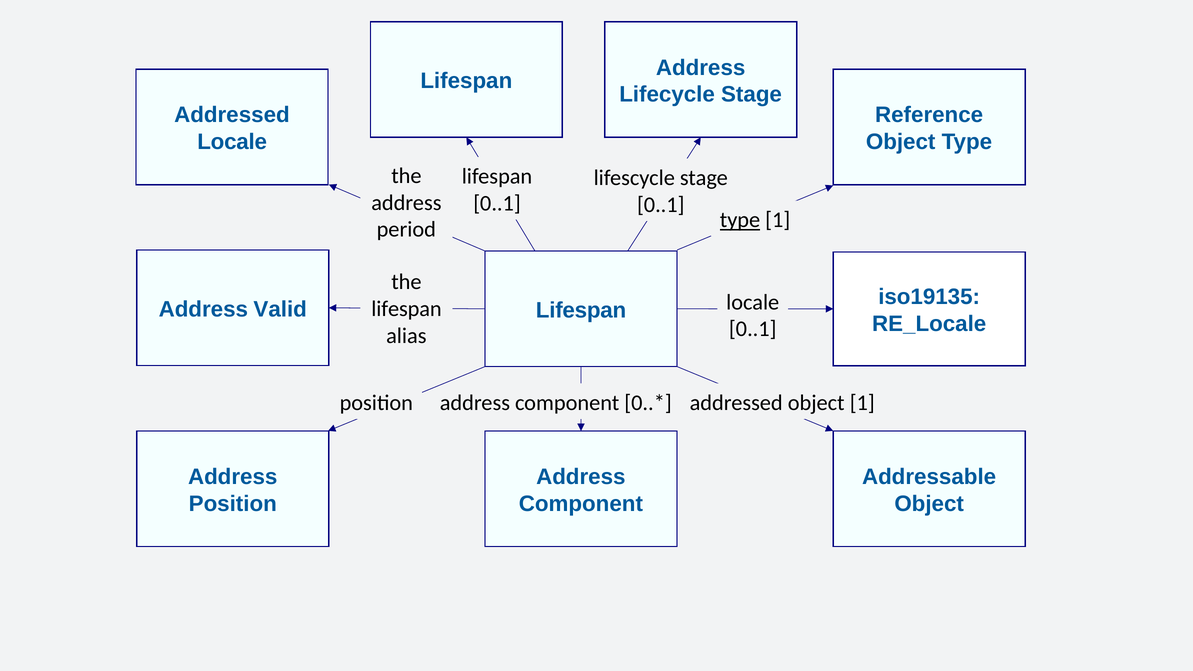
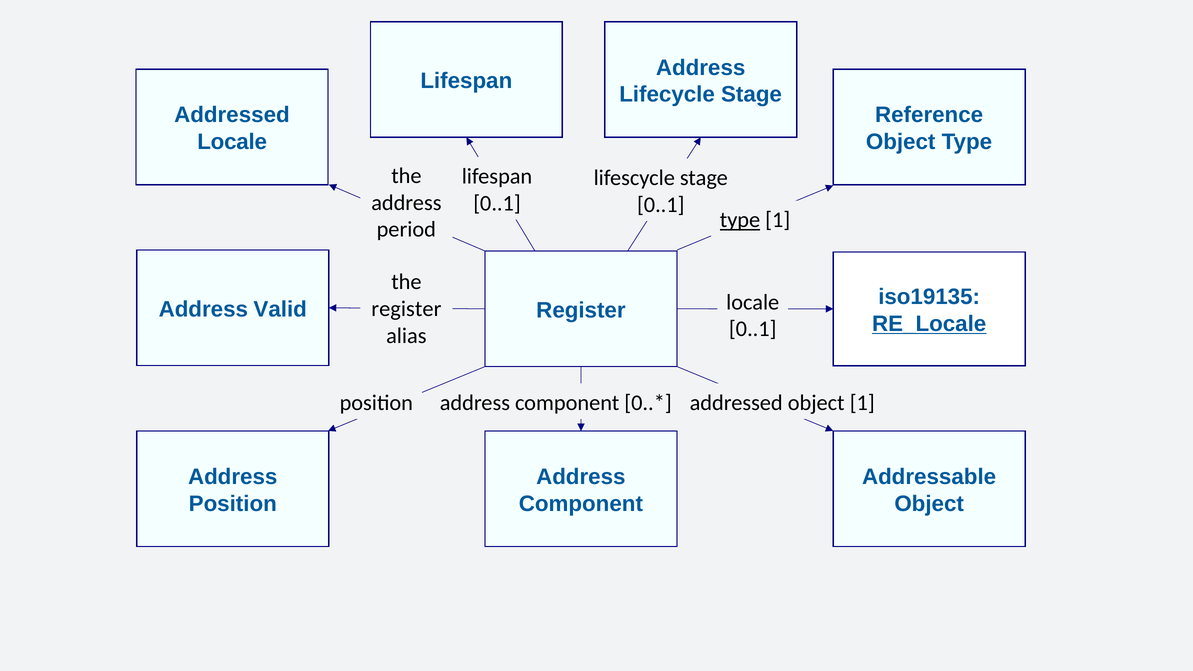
lifespan at (406, 309): lifespan -> register
Lifespan at (581, 310): Lifespan -> Register
RE_Locale underline: none -> present
